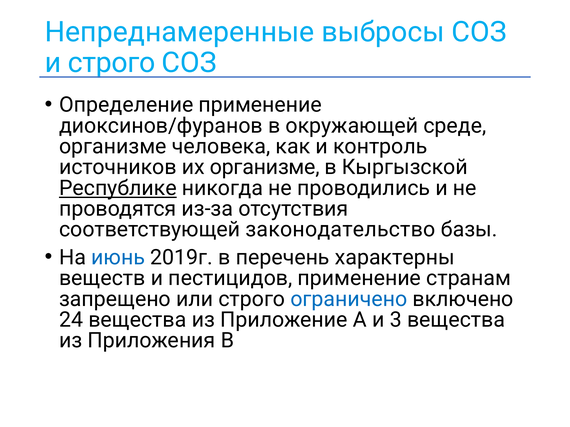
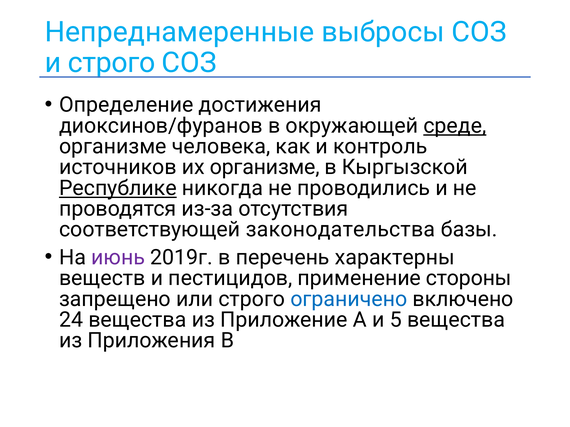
Определение применение: применение -> достижения
среде underline: none -> present
законодательство: законодательство -> законодательства
июнь colour: blue -> purple
странам: странам -> стороны
3: 3 -> 5
